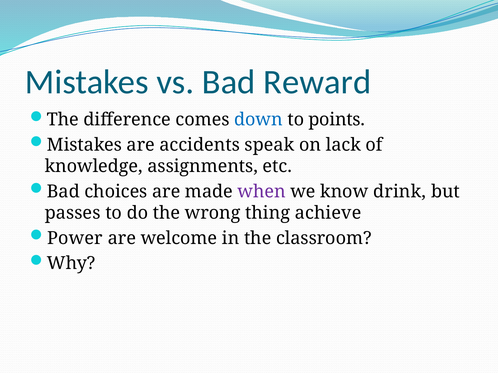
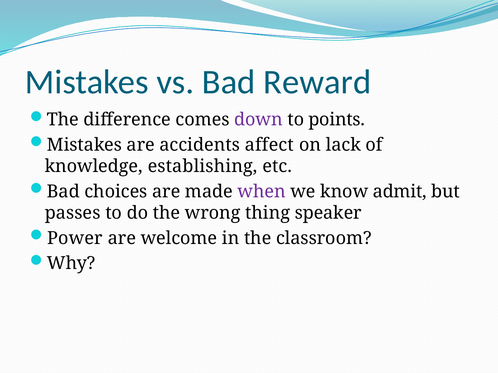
down colour: blue -> purple
speak: speak -> affect
assignments: assignments -> establishing
drink: drink -> admit
achieve: achieve -> speaker
